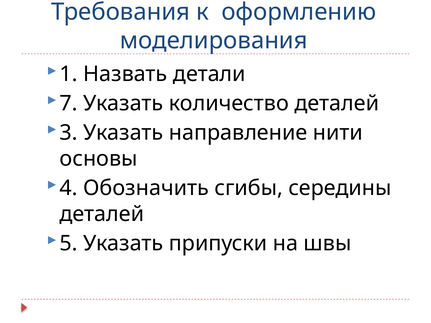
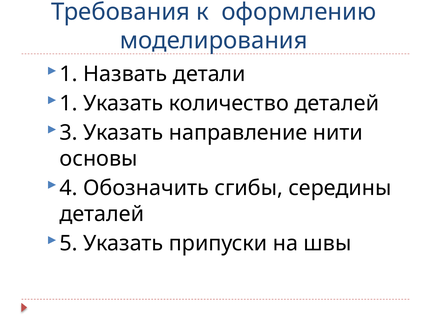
7 at (69, 103): 7 -> 1
